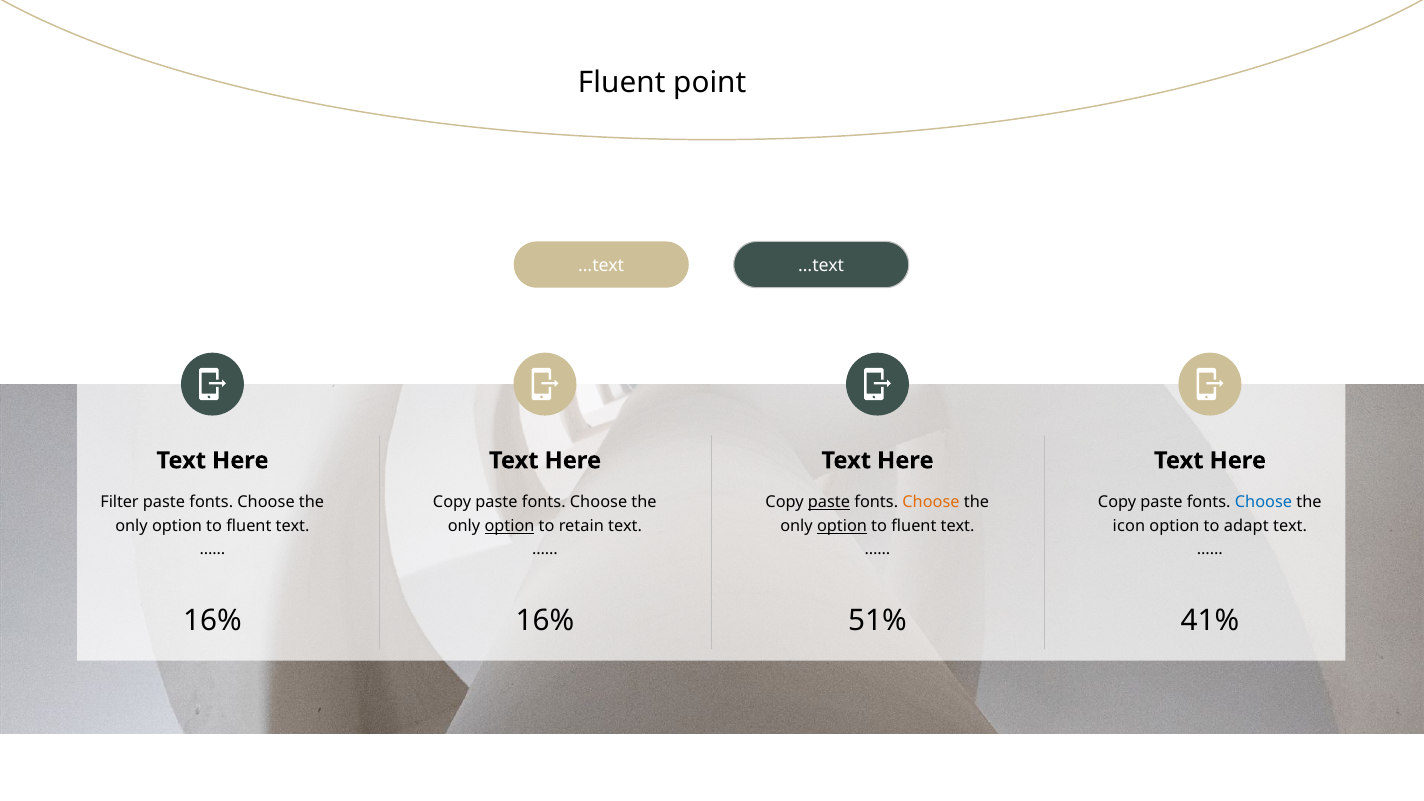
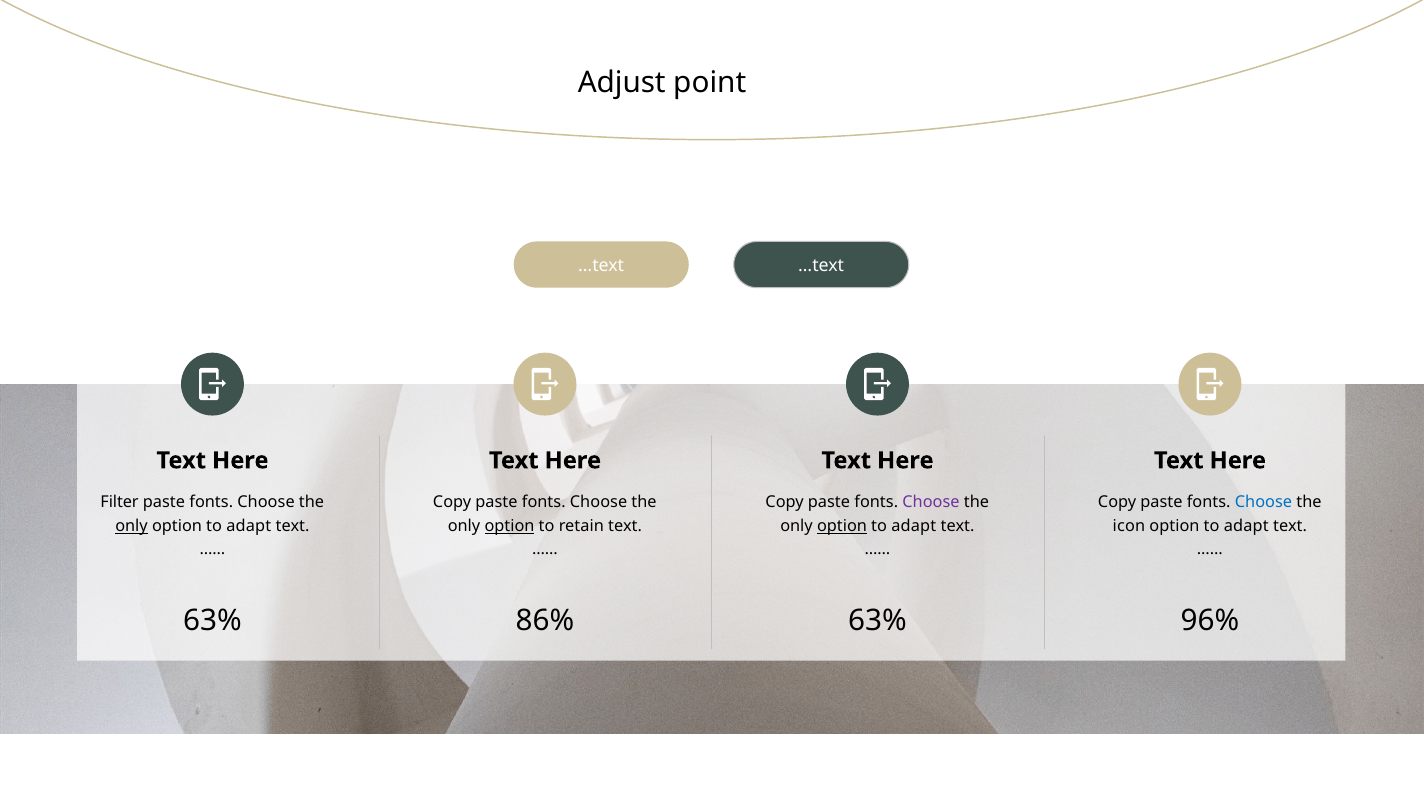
Fluent at (622, 82): Fluent -> Adjust
paste at (829, 503) underline: present -> none
Choose at (931, 503) colour: orange -> purple
only at (131, 526) underline: none -> present
fluent at (249, 526): fluent -> adapt
fluent at (914, 526): fluent -> adapt
16% at (213, 621): 16% -> 63%
16% at (545, 621): 16% -> 86%
51% at (878, 621): 51% -> 63%
41%: 41% -> 96%
